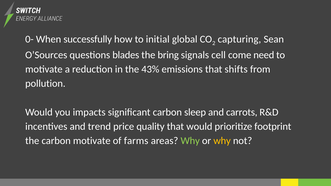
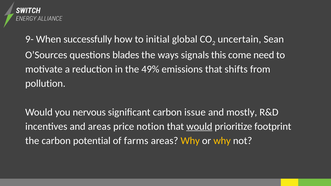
0-: 0- -> 9-
capturing: capturing -> uncertain
bring: bring -> ways
cell: cell -> this
43%: 43% -> 49%
impacts: impacts -> nervous
sleep: sleep -> issue
carrots: carrots -> mostly
and trend: trend -> areas
quality: quality -> notion
would at (199, 126) underline: none -> present
carbon motivate: motivate -> potential
Why at (190, 141) colour: light green -> yellow
